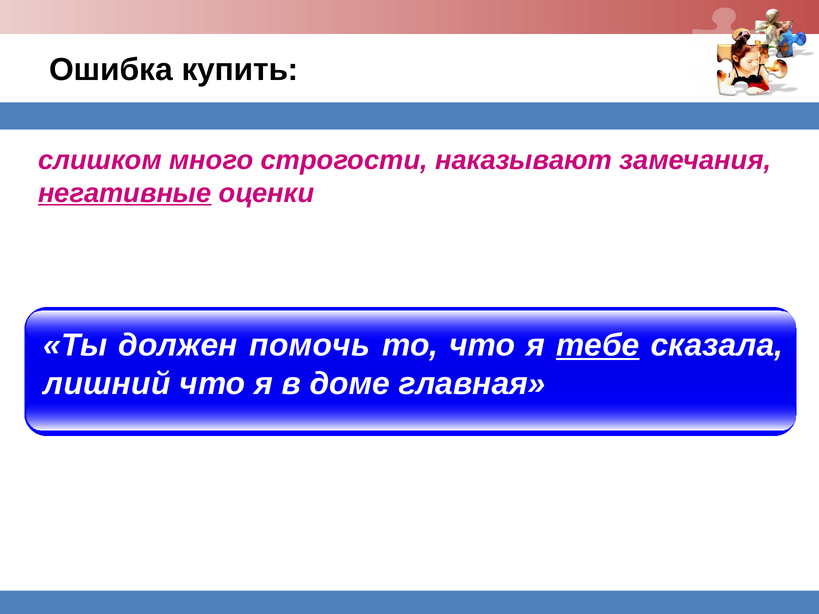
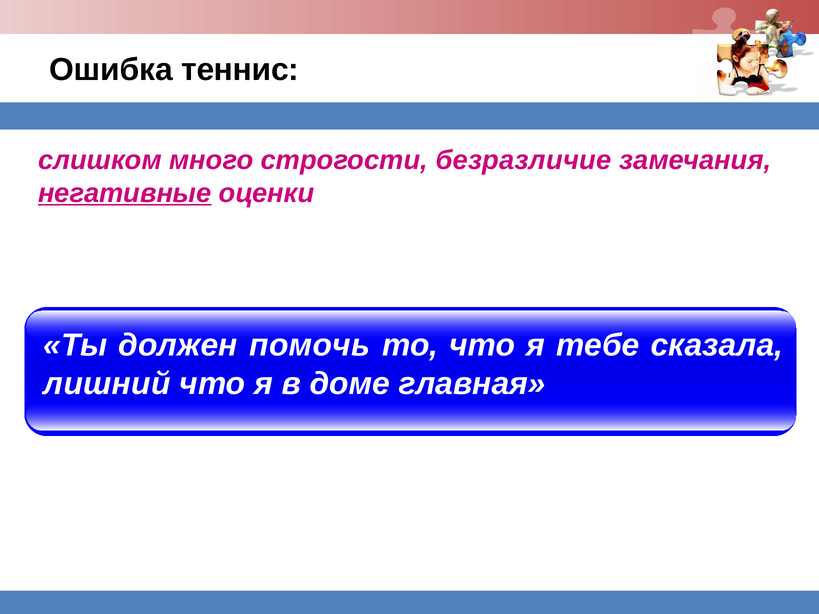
купить: купить -> теннис
наказывают: наказывают -> безразличие
тебе underline: present -> none
